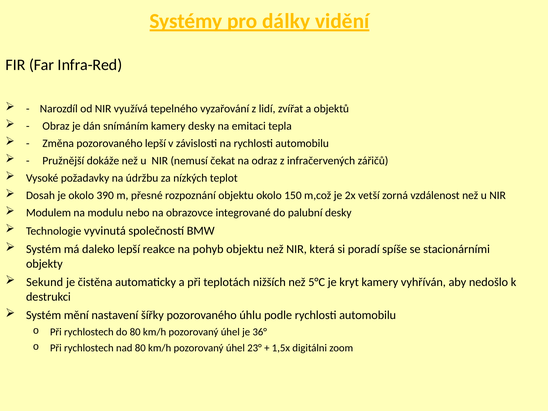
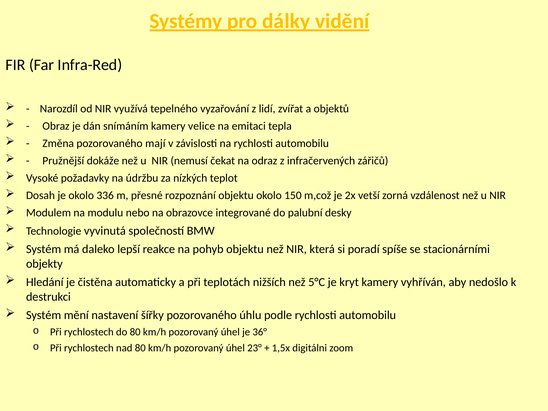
kamery desky: desky -> velice
pozorovaného lepší: lepší -> mají
390: 390 -> 336
Sekund: Sekund -> Hledání
